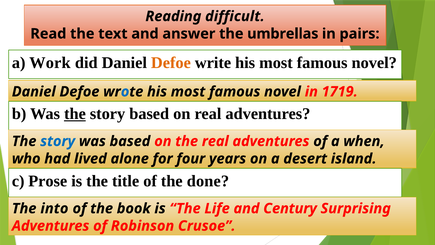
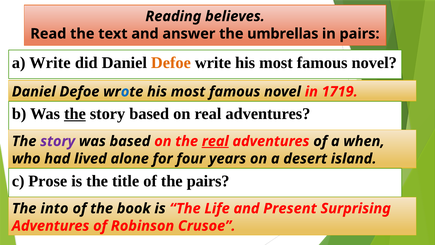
difficult: difficult -> believes
a Work: Work -> Write
story at (58, 141) colour: blue -> purple
real at (215, 141) underline: none -> present
the done: done -> pairs
Century: Century -> Present
